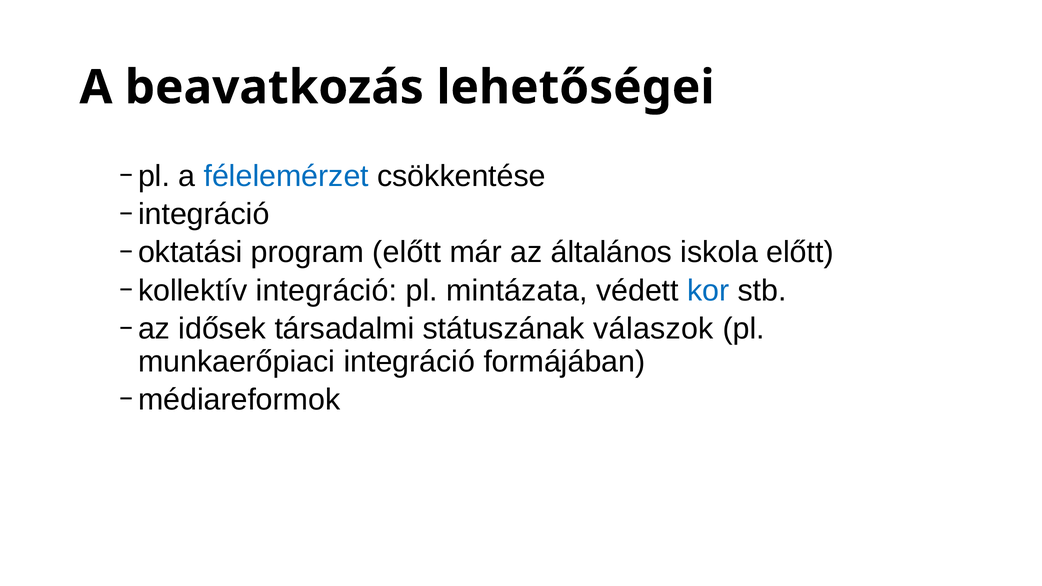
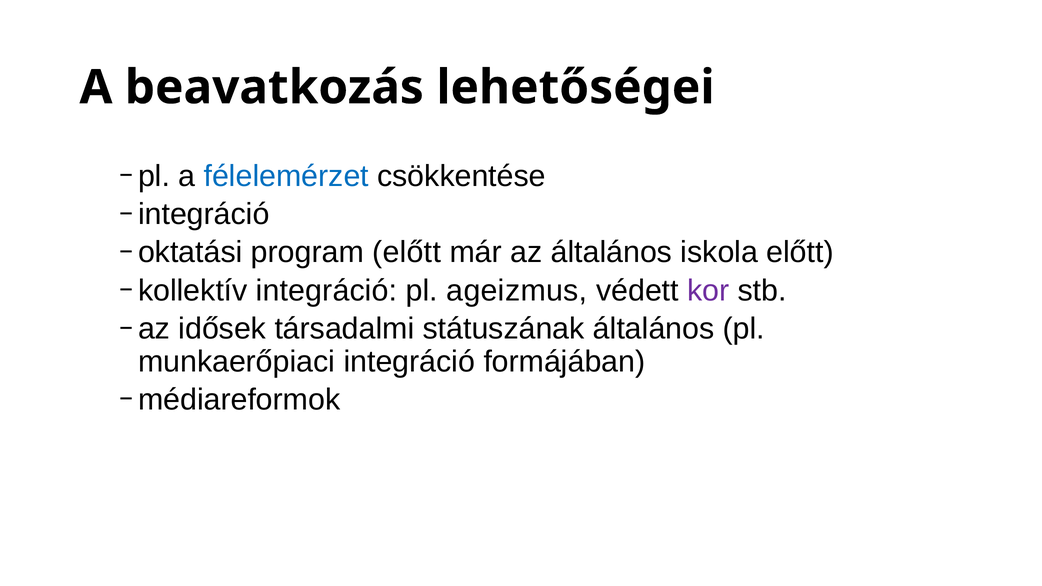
mintázata: mintázata -> ageizmus
kor colour: blue -> purple
státuszának válaszok: válaszok -> általános
